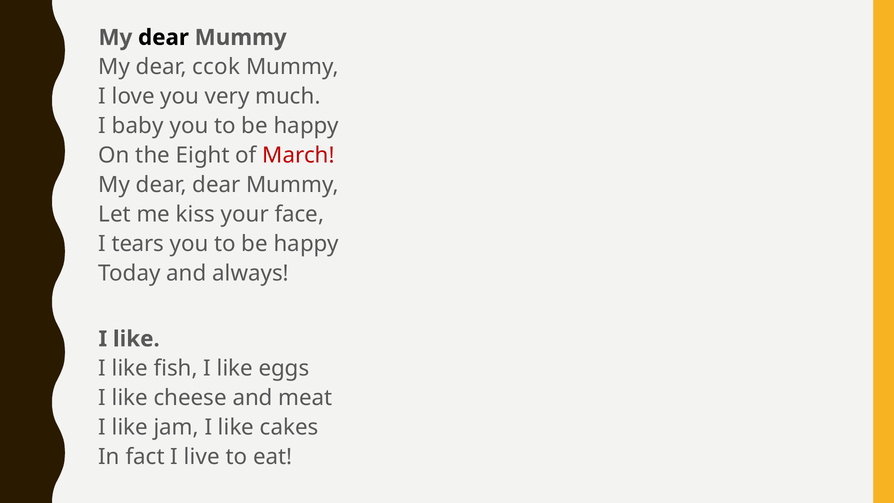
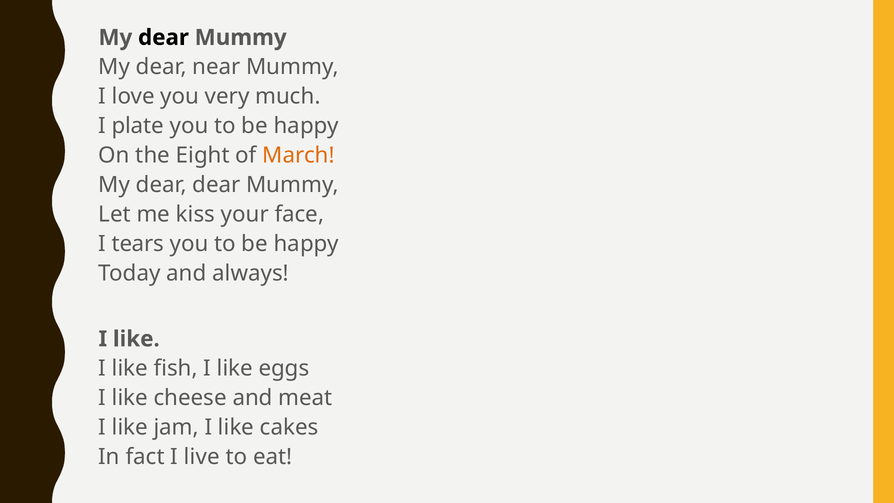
ccok: ccok -> near
baby: baby -> plate
March colour: red -> orange
